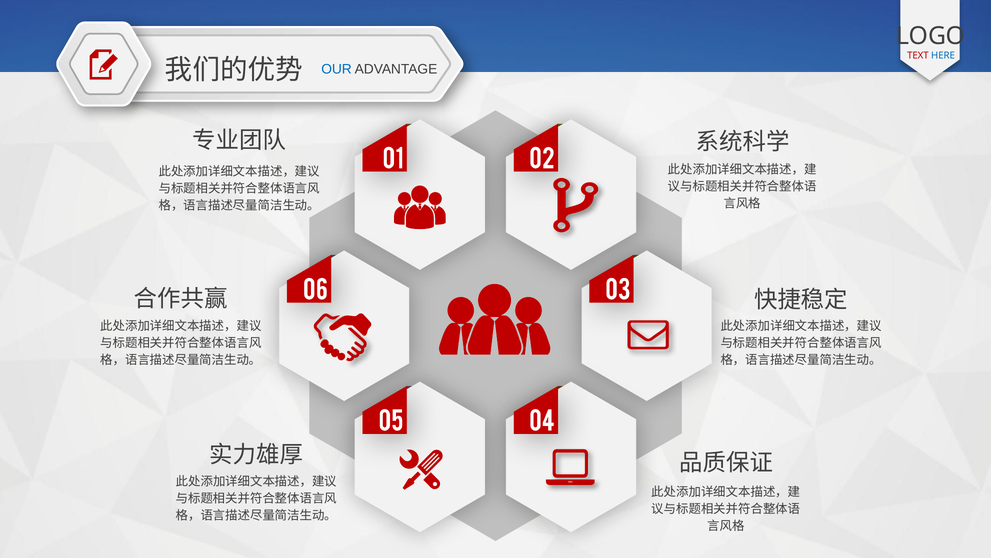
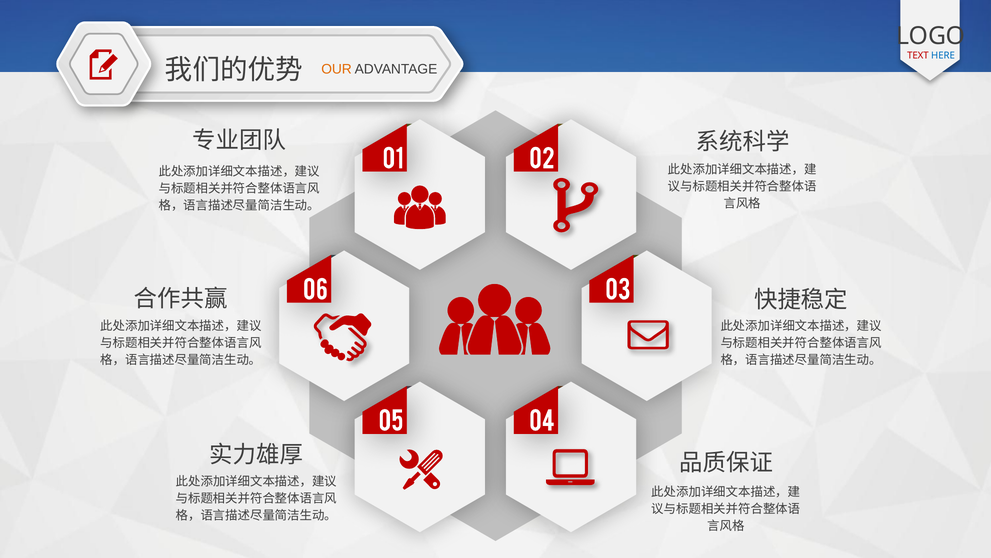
OUR colour: blue -> orange
